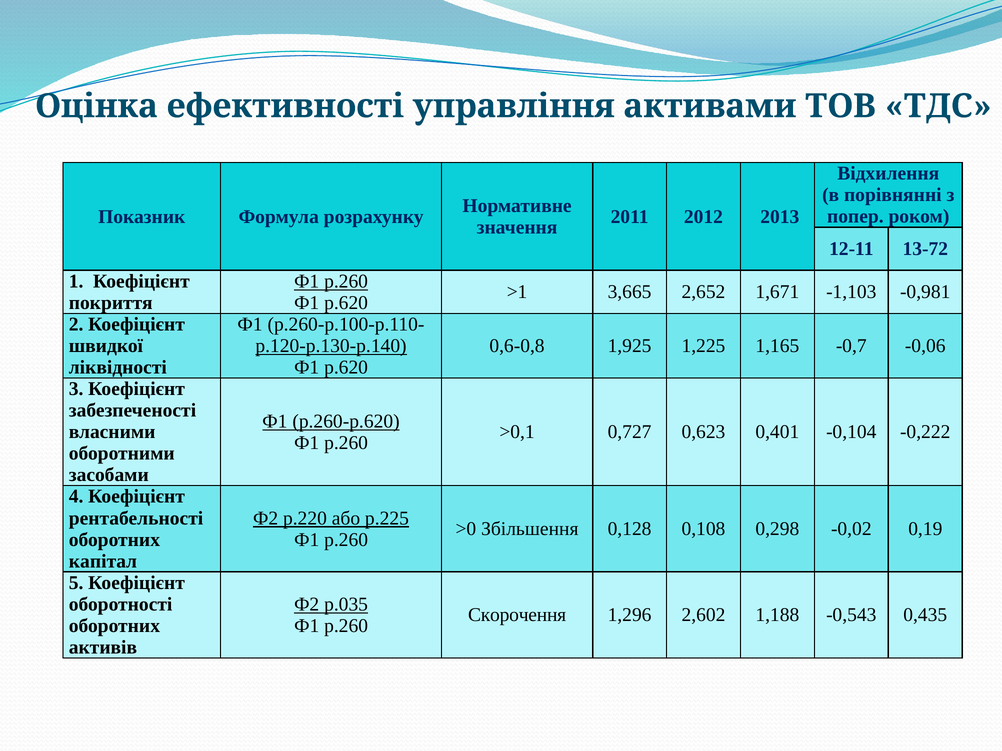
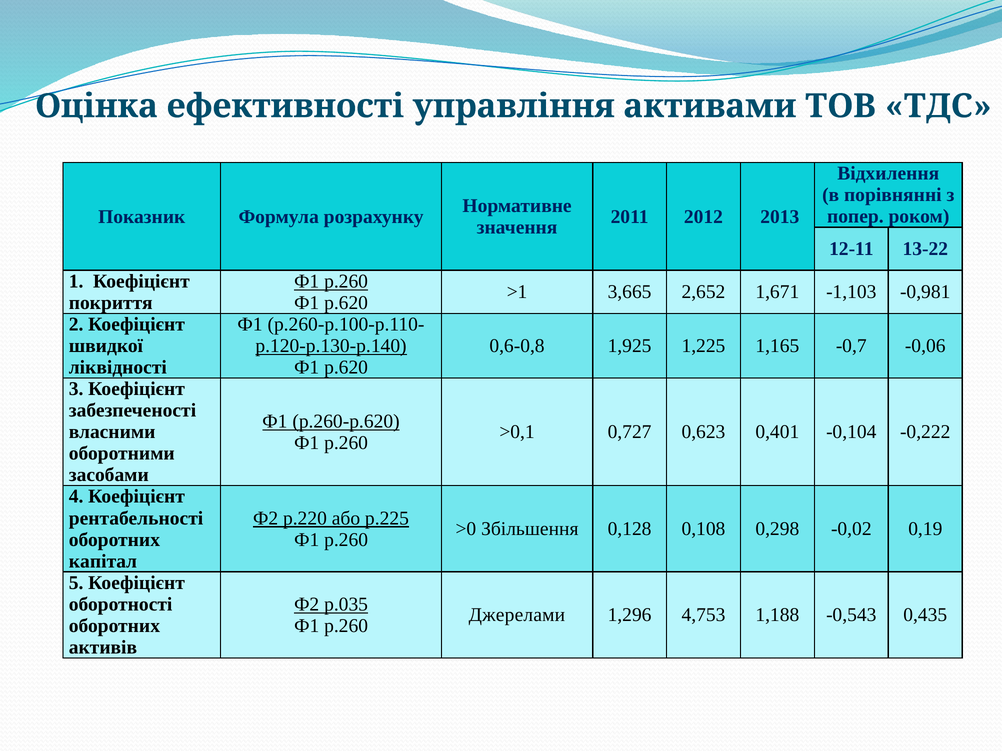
13-72: 13-72 -> 13-22
Скорочення: Скорочення -> Джерелами
2,602: 2,602 -> 4,753
